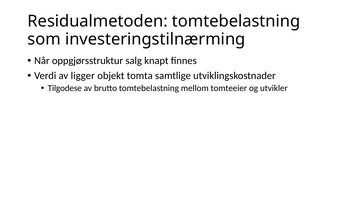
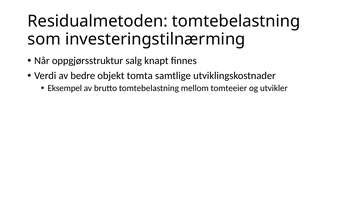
ligger: ligger -> bedre
Tilgodese: Tilgodese -> Eksempel
